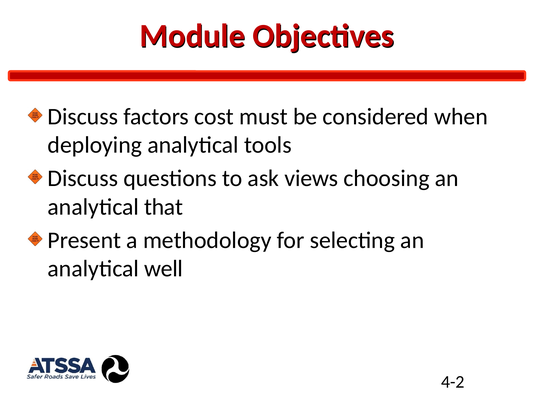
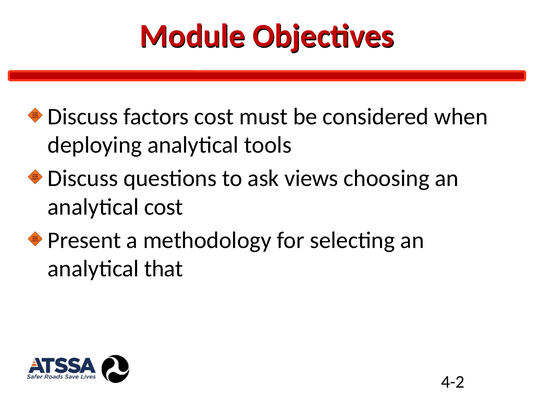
analytical that: that -> cost
well: well -> that
